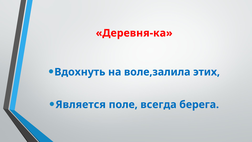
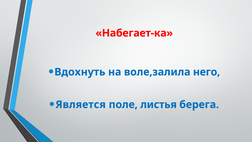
Деревня-ка: Деревня-ка -> Набегает-ка
этих: этих -> него
всегда: всегда -> листья
